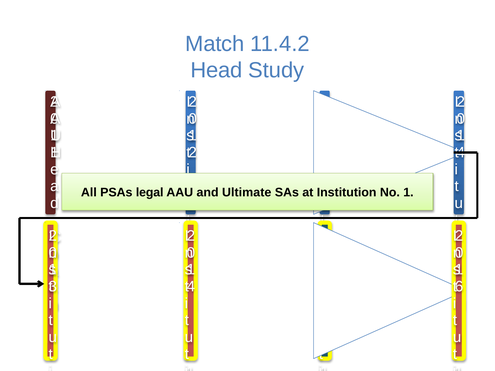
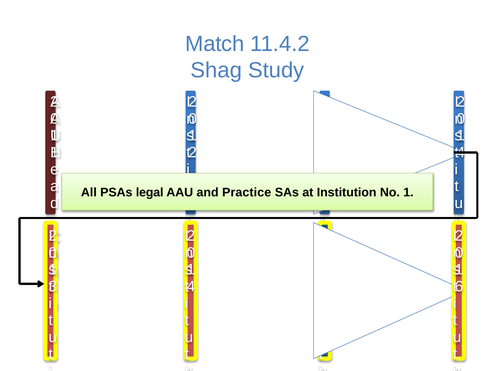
Head: Head -> Shag
Ultimate: Ultimate -> Practice
